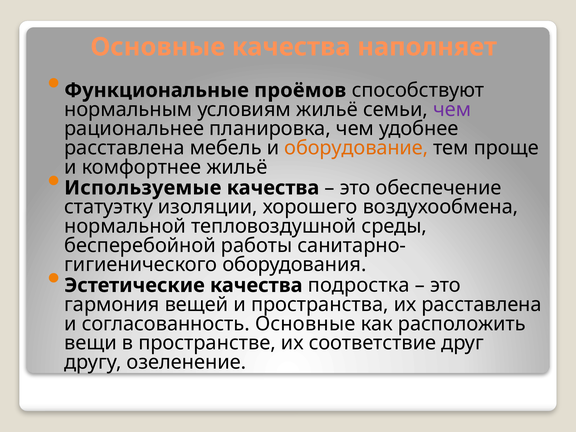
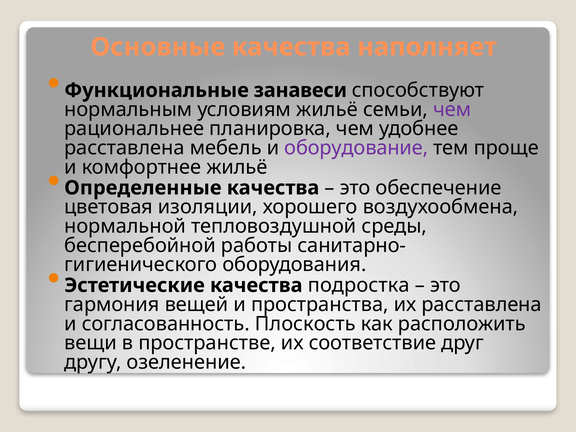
проёмов: проёмов -> занавеси
оборудование colour: orange -> purple
Используемые: Используемые -> Определенные
статуэтку: статуэтку -> цветовая
согласованность Основные: Основные -> Плоскость
